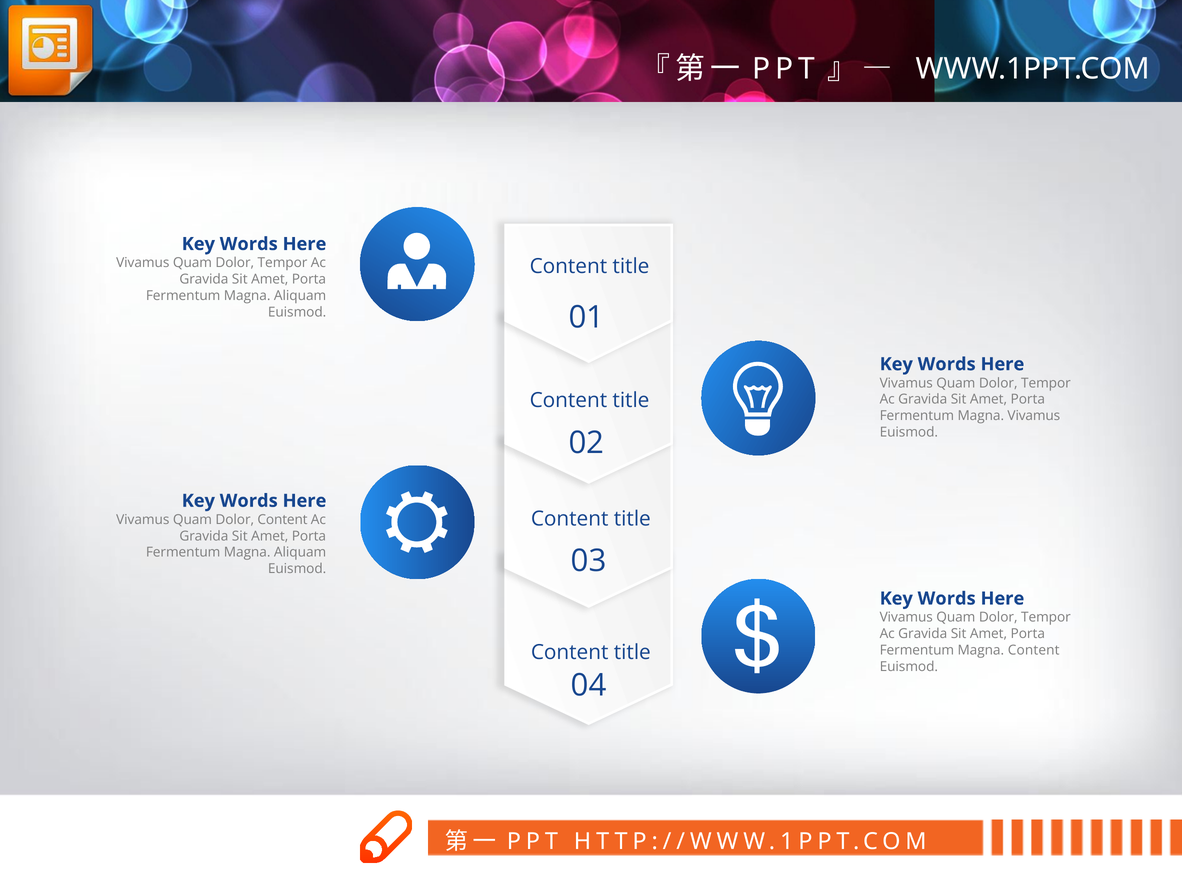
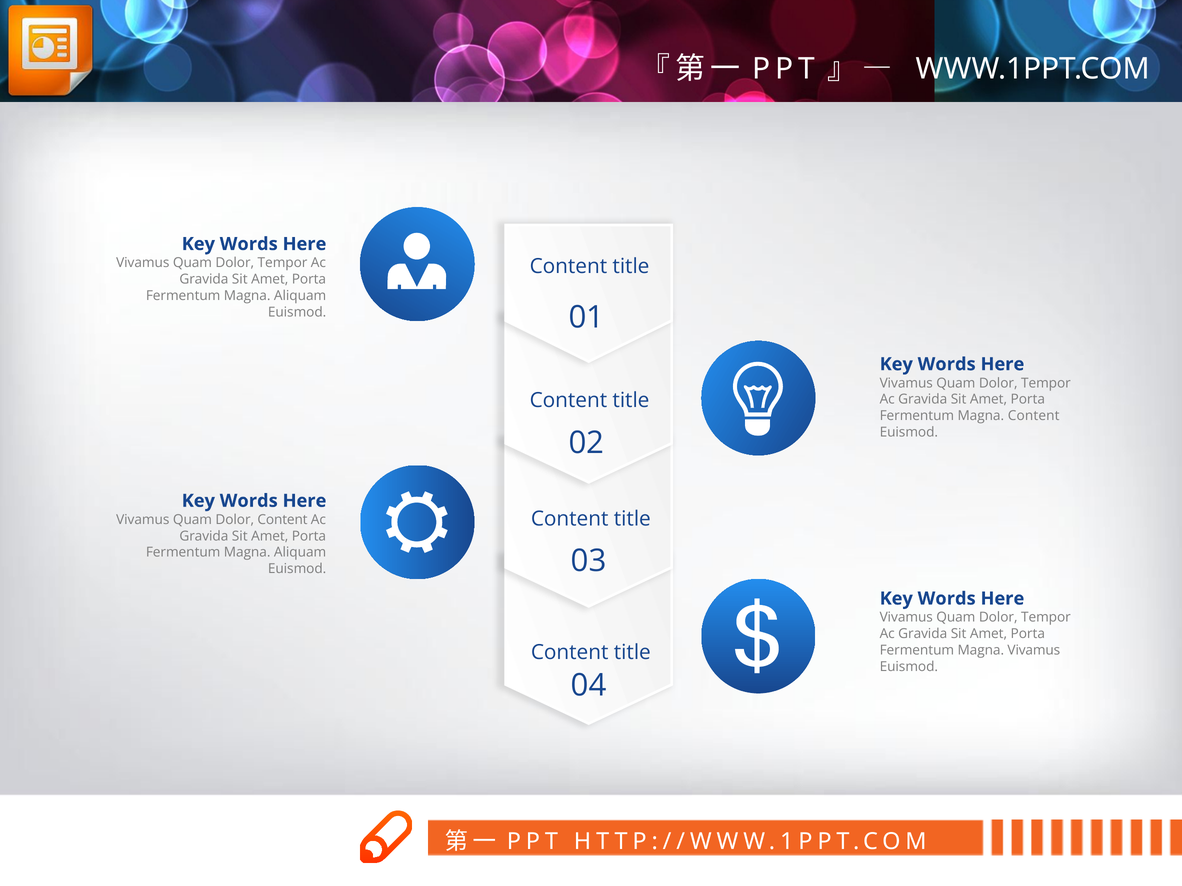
Magna Vivamus: Vivamus -> Content
Magna Content: Content -> Vivamus
